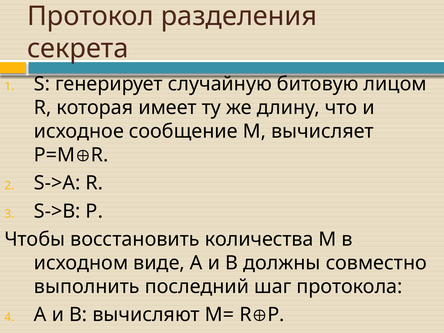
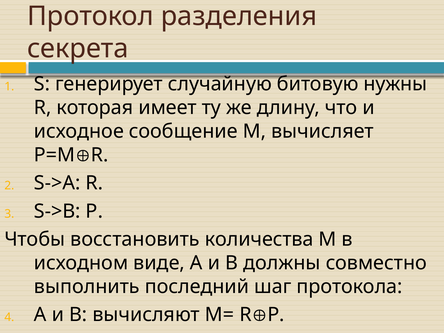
лицом: лицом -> нужны
